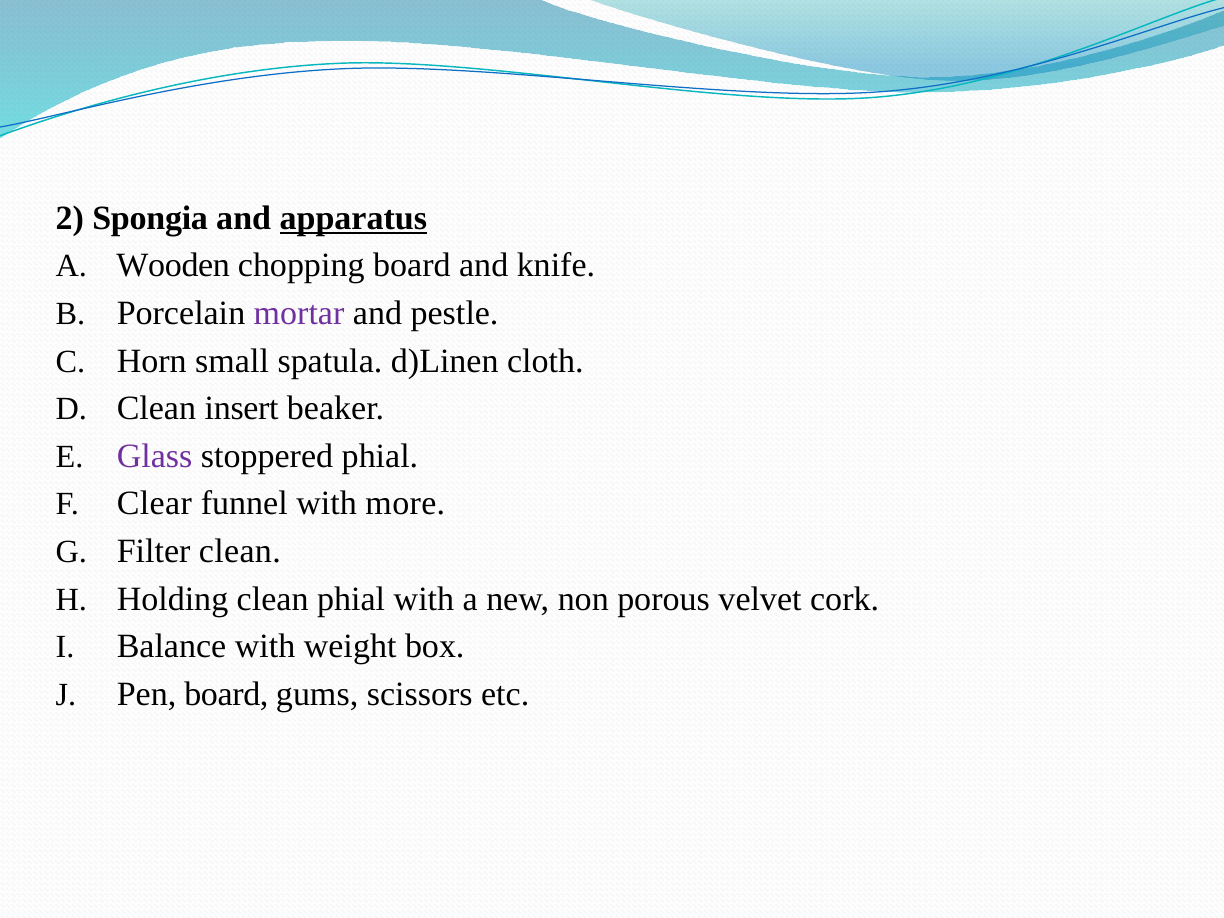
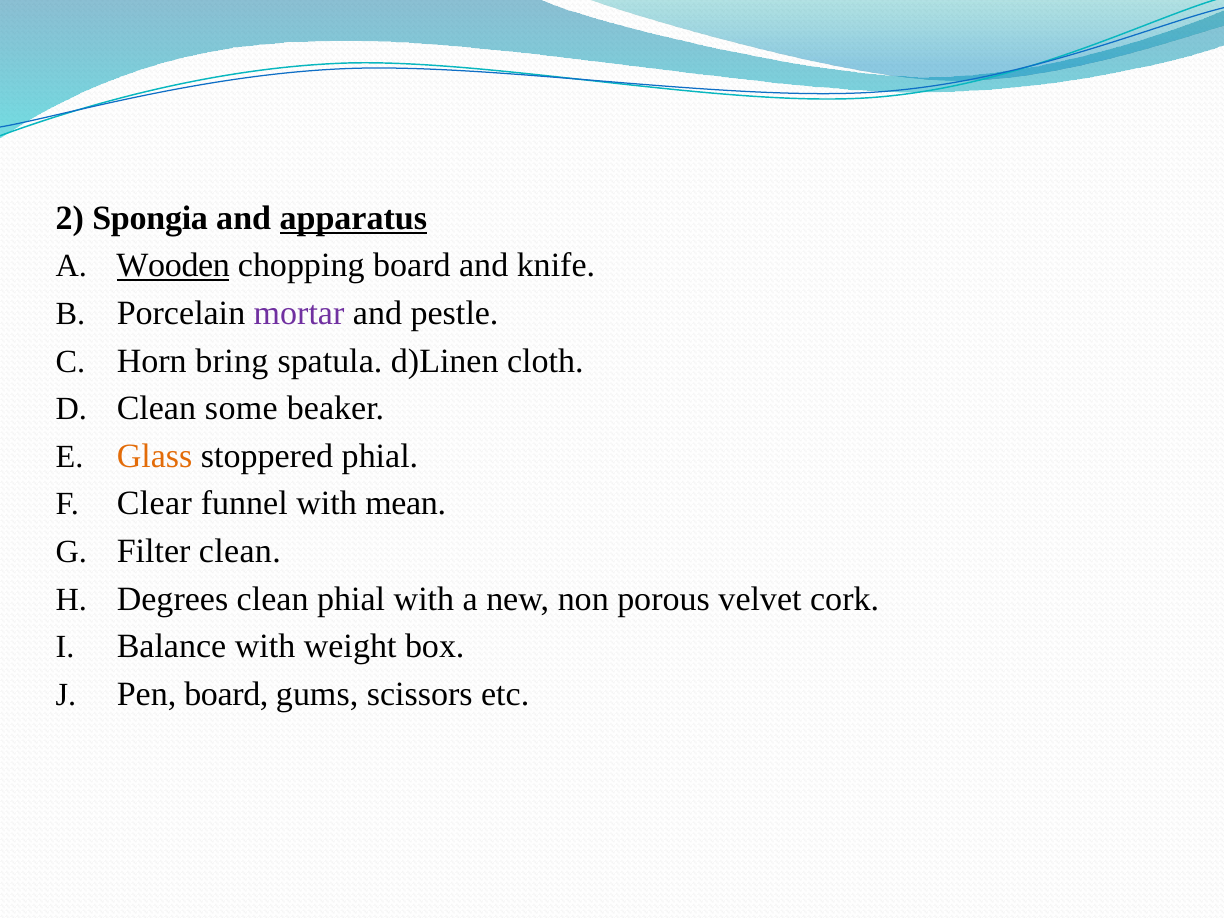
Wooden underline: none -> present
small: small -> bring
insert: insert -> some
Glass colour: purple -> orange
more: more -> mean
Holding: Holding -> Degrees
